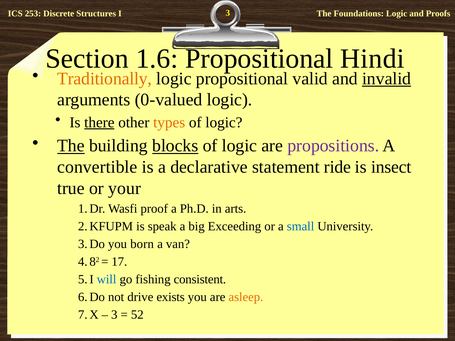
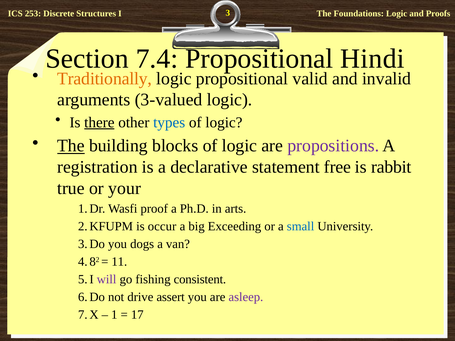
1.6: 1.6 -> 7.4
invalid underline: present -> none
0-valued: 0-valued -> 3-valued
types colour: orange -> blue
blocks underline: present -> none
convertible: convertible -> registration
ride: ride -> free
insect: insect -> rabbit
speak: speak -> occur
born: born -> dogs
17: 17 -> 11
will colour: blue -> purple
exists: exists -> assert
asleep colour: orange -> purple
3 at (114, 315): 3 -> 1
52: 52 -> 17
